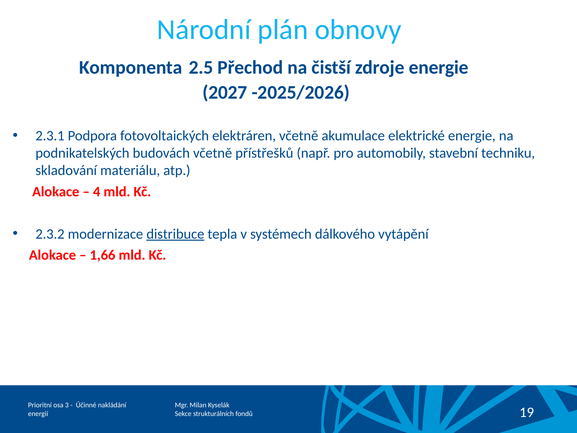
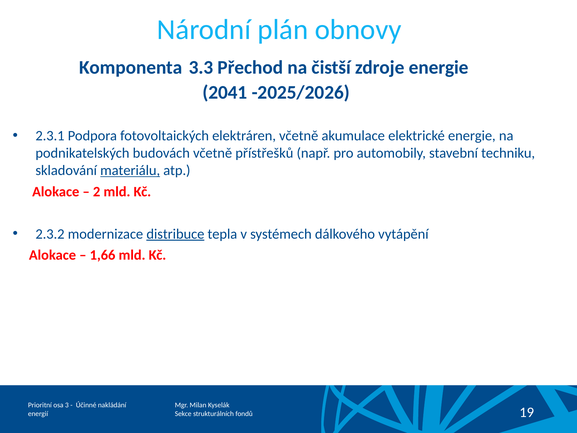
2.5: 2.5 -> 3.3
2027: 2027 -> 2041
materiálu underline: none -> present
4: 4 -> 2
